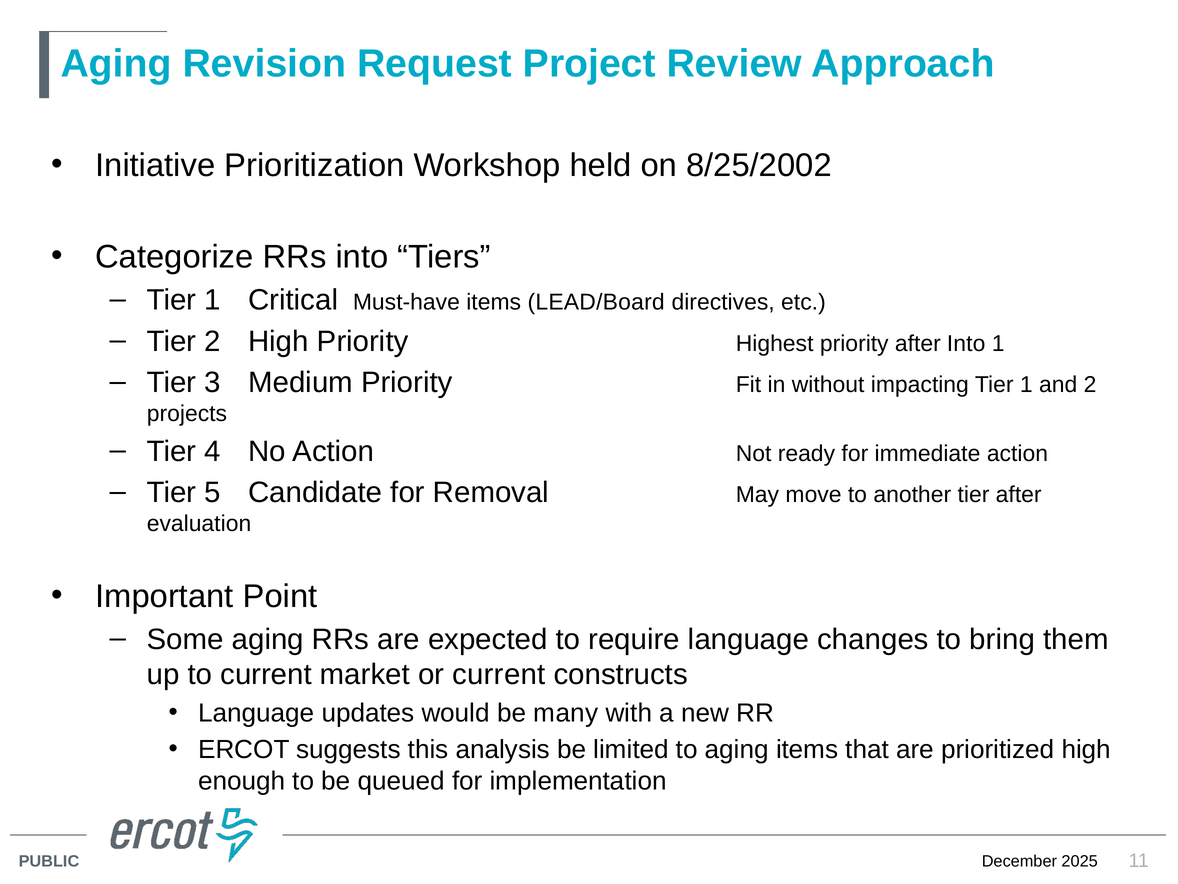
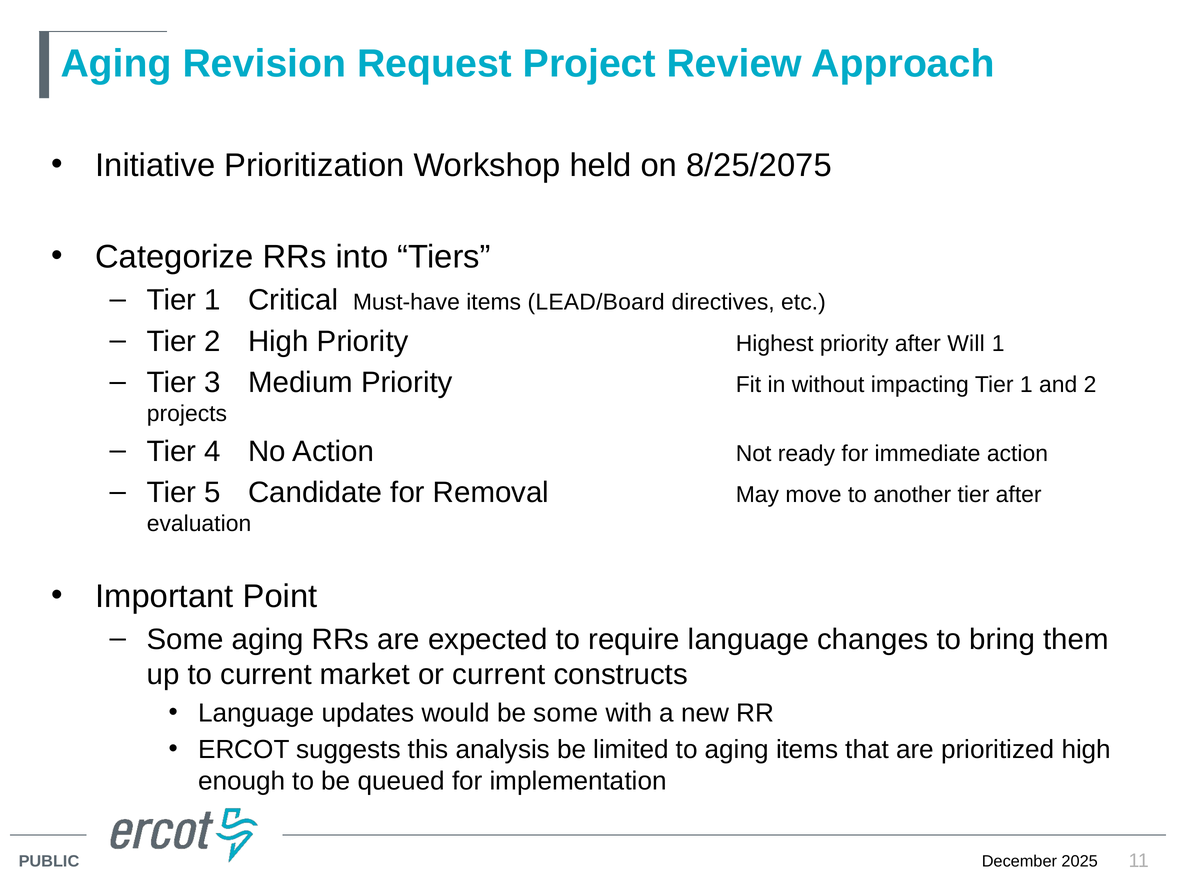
8/25/2002: 8/25/2002 -> 8/25/2075
after Into: Into -> Will
be many: many -> some
